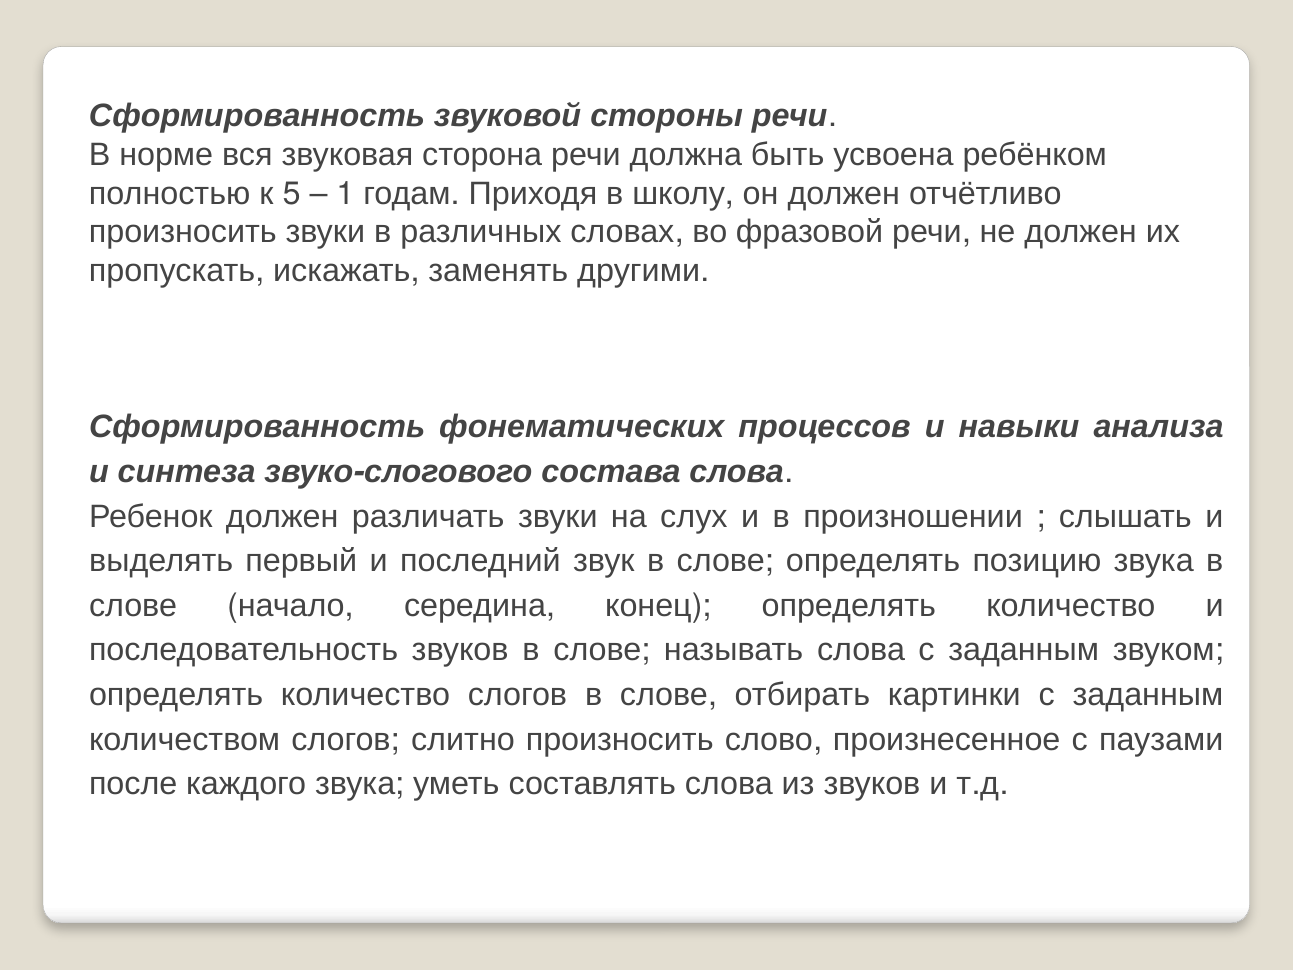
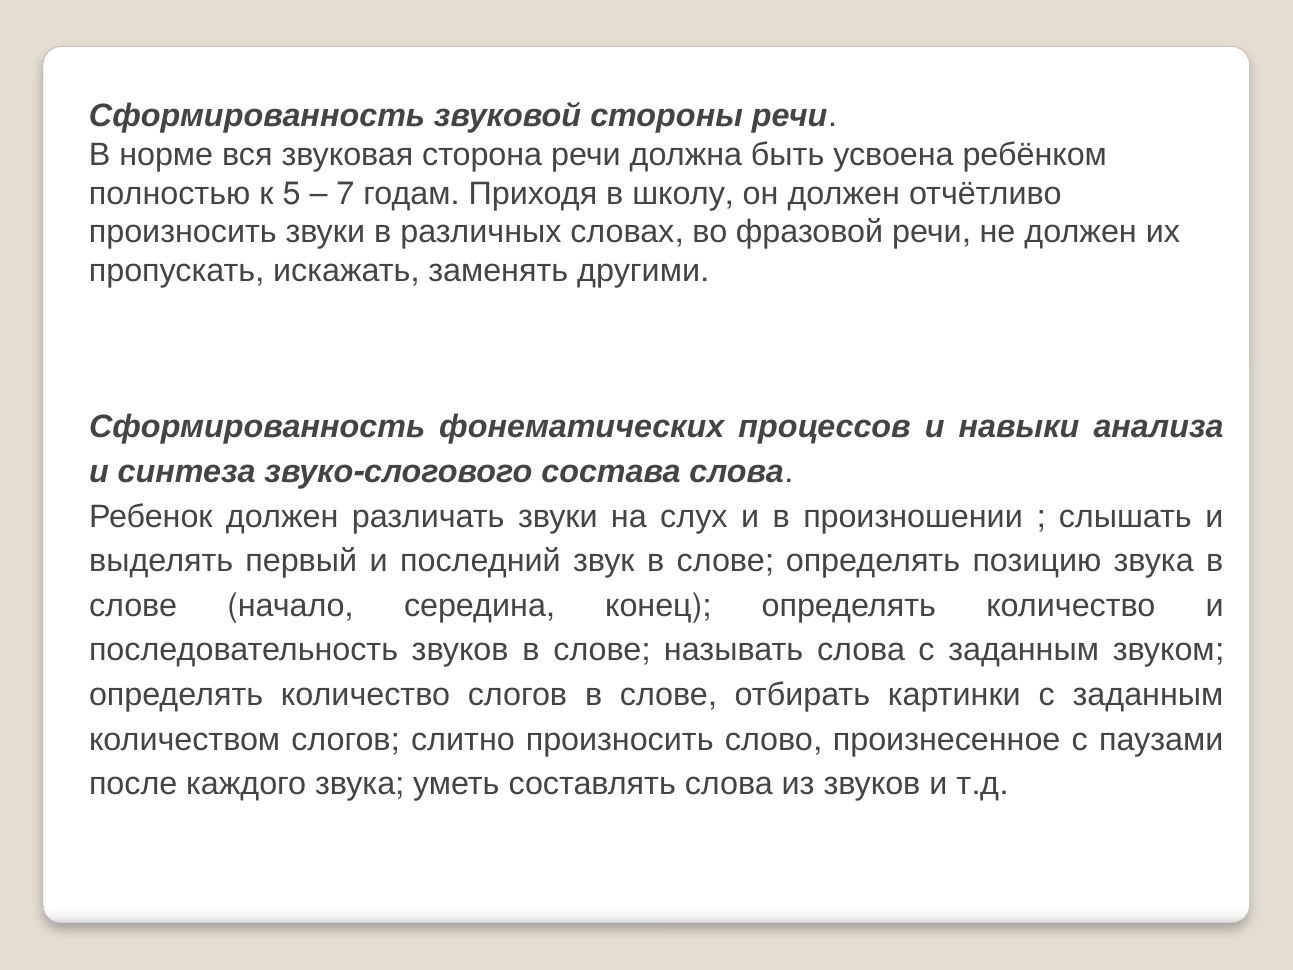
1: 1 -> 7
